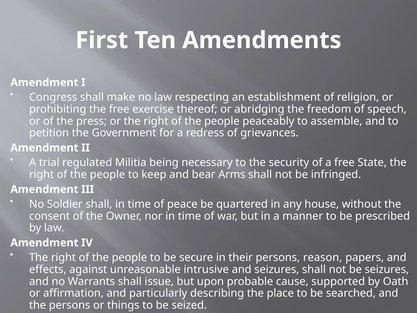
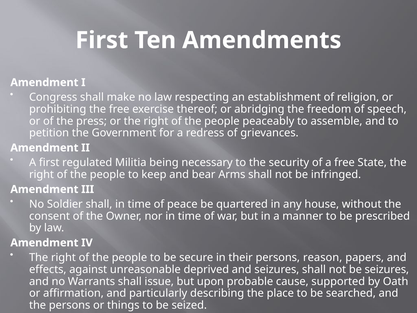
A trial: trial -> first
intrusive: intrusive -> deprived
